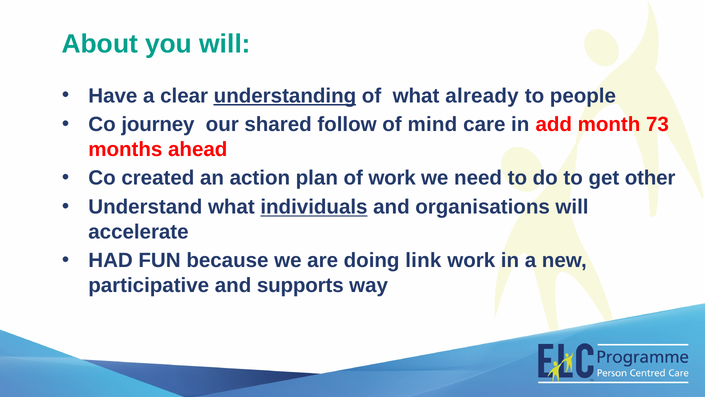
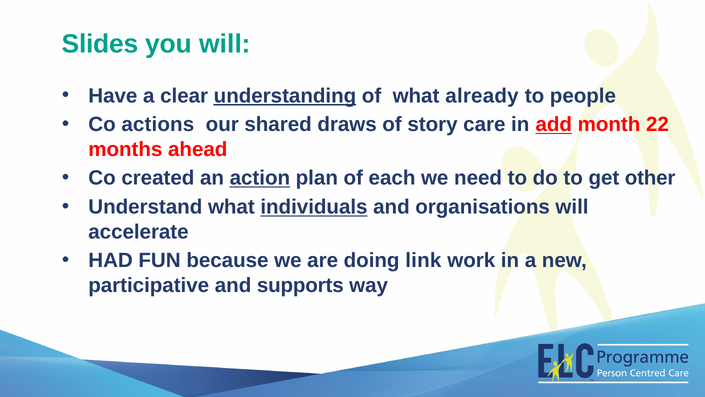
About: About -> Slides
journey: journey -> actions
follow: follow -> draws
mind: mind -> story
add underline: none -> present
73: 73 -> 22
action underline: none -> present
of work: work -> each
